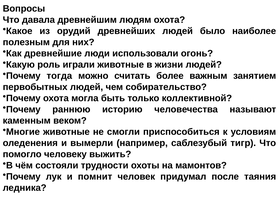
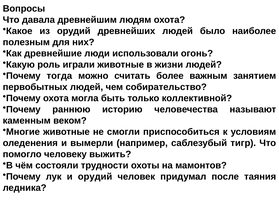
и помнит: помнит -> орудий
